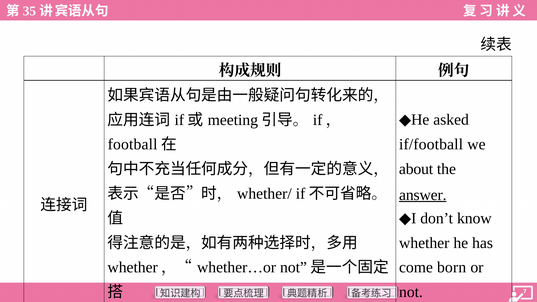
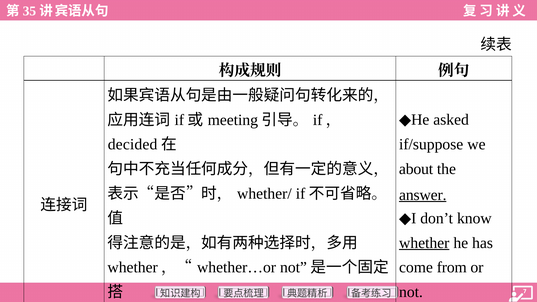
if/football: if/football -> if/suppose
football: football -> decided
whether at (424, 243) underline: none -> present
born: born -> from
